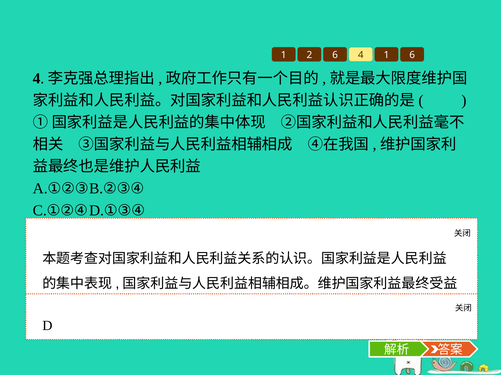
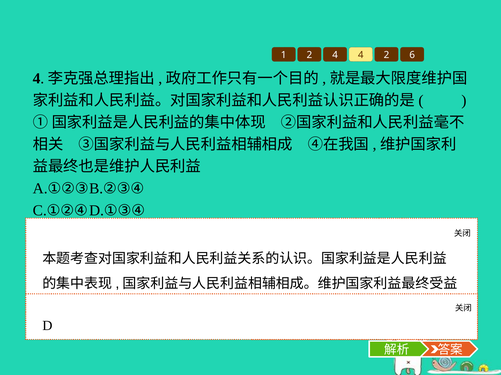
2 6: 6 -> 4
4 1: 1 -> 2
